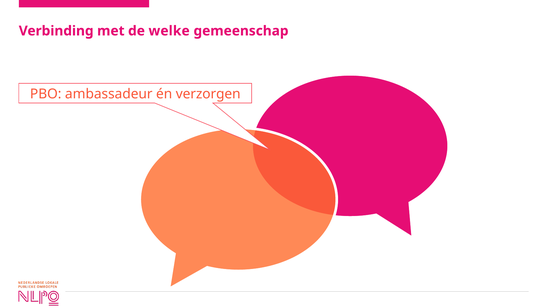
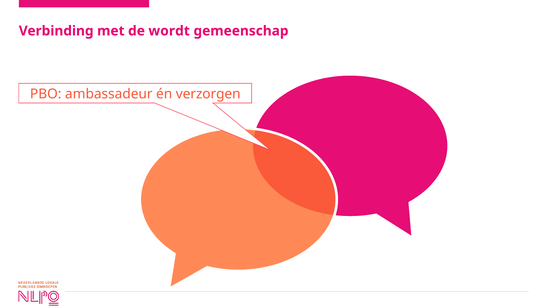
welke: welke -> wordt
